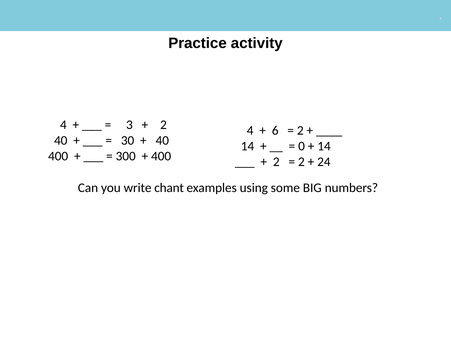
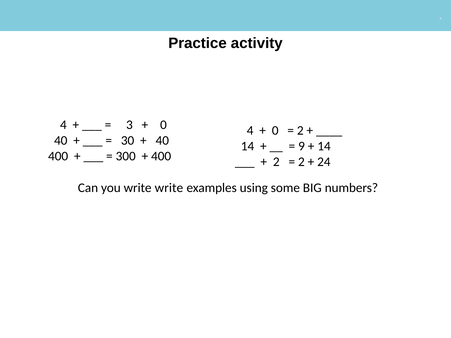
2 at (163, 125): 2 -> 0
6 at (275, 130): 6 -> 0
0: 0 -> 9
write chant: chant -> write
